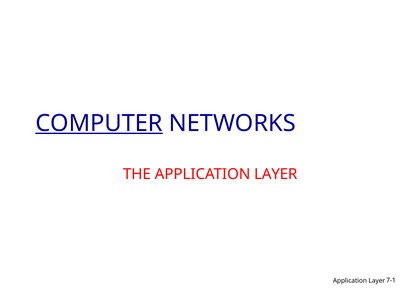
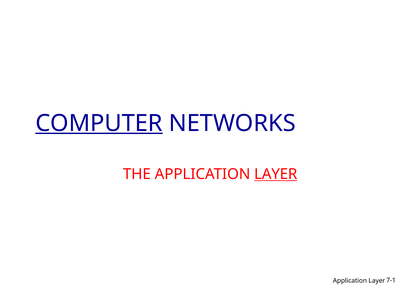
LAYER underline: none -> present
